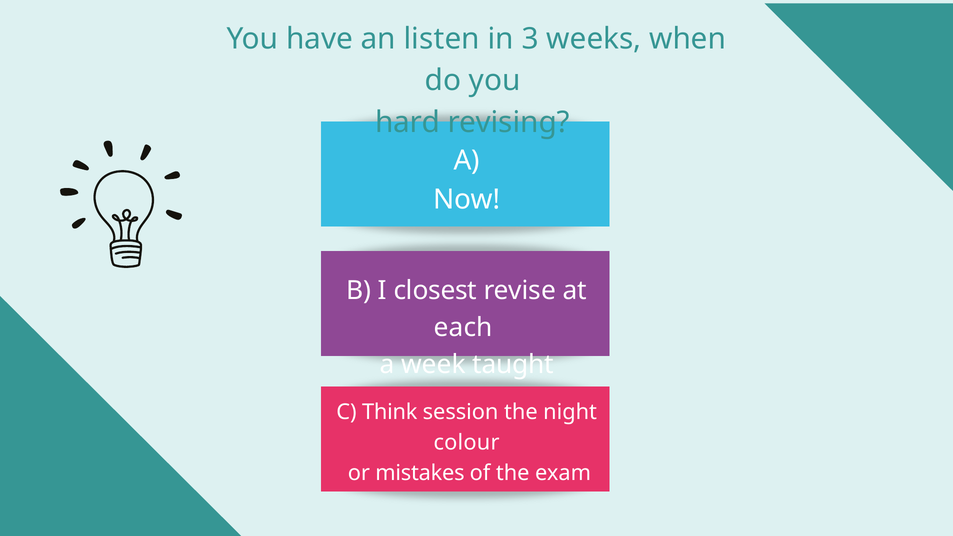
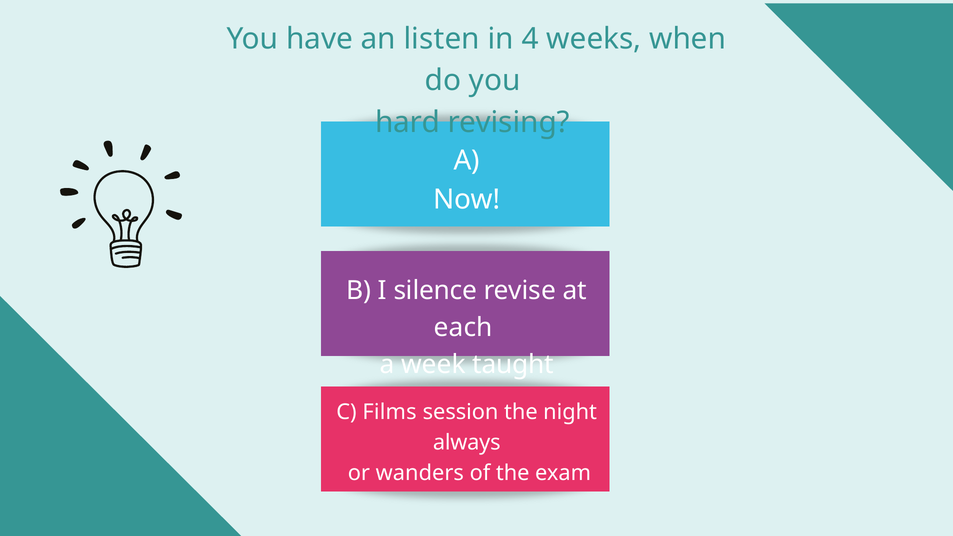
3: 3 -> 4
closest: closest -> silence
Think: Think -> Films
colour: colour -> always
mistakes: mistakes -> wanders
